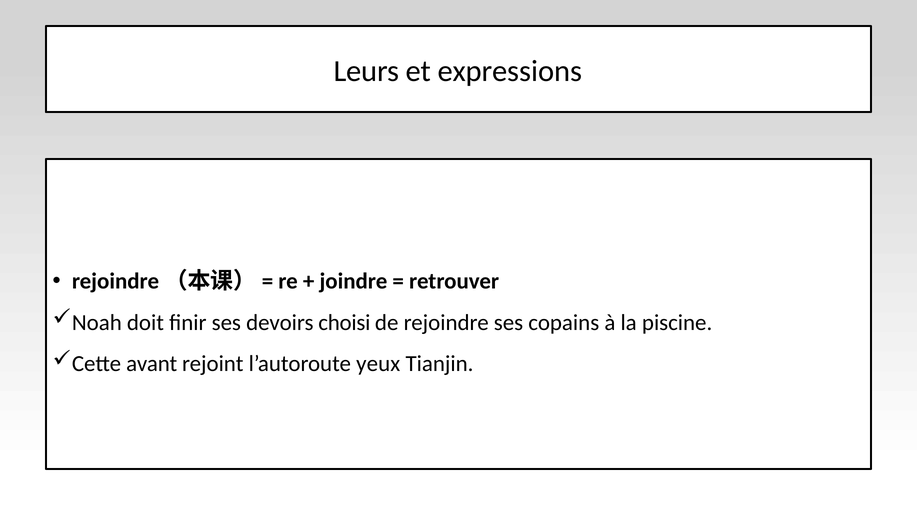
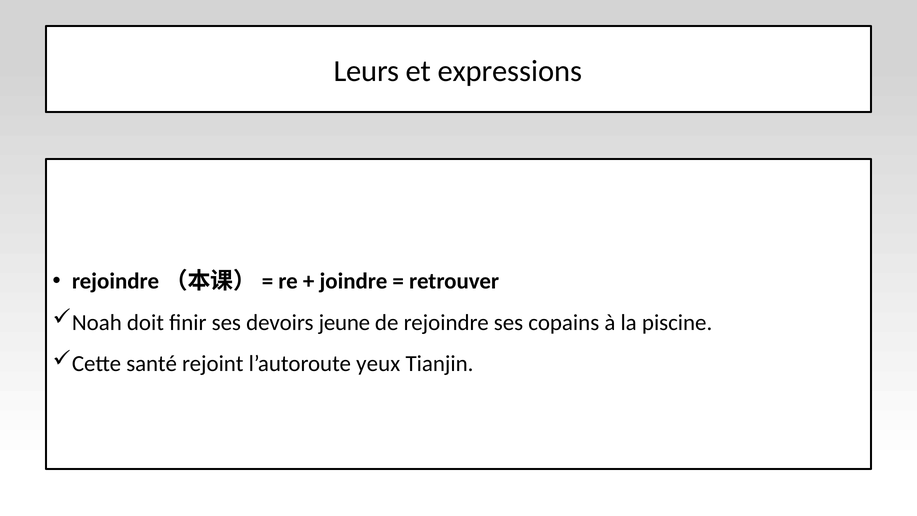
choisi: choisi -> jeune
avant: avant -> santé
